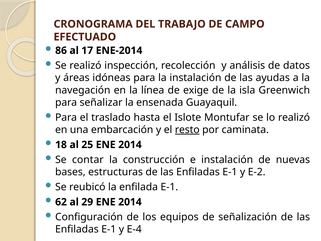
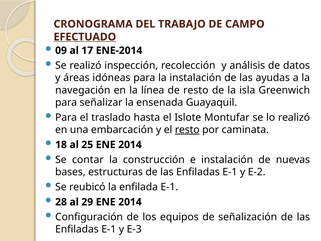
EFECTUADO underline: none -> present
86: 86 -> 09
de exige: exige -> resto
62: 62 -> 28
E-4: E-4 -> E-3
